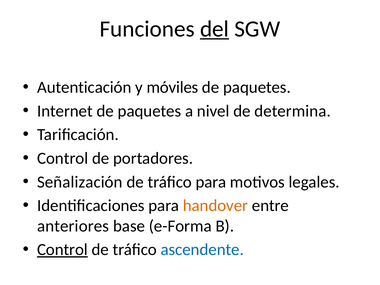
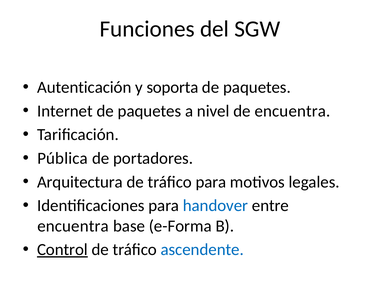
del underline: present -> none
móviles: móviles -> soporta
de determina: determina -> encuentra
Control at (63, 158): Control -> Pública
Señalización: Señalización -> Arquitectura
handover colour: orange -> blue
anteriores at (73, 226): anteriores -> encuentra
